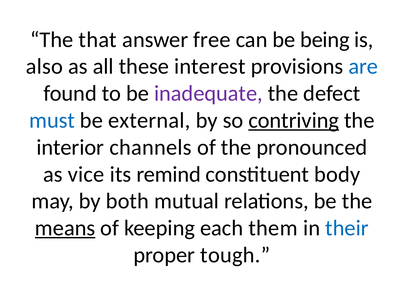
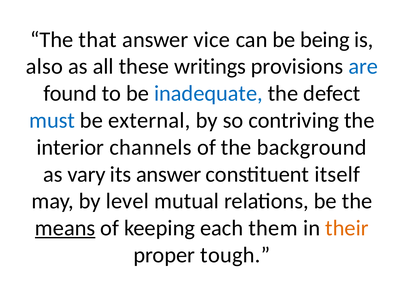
free: free -> vice
interest: interest -> writings
inadequate colour: purple -> blue
contriving underline: present -> none
pronounced: pronounced -> background
vice: vice -> vary
its remind: remind -> answer
body: body -> itself
both: both -> level
their colour: blue -> orange
